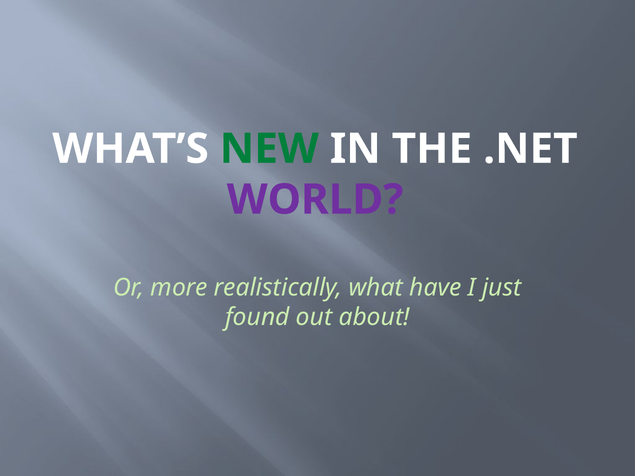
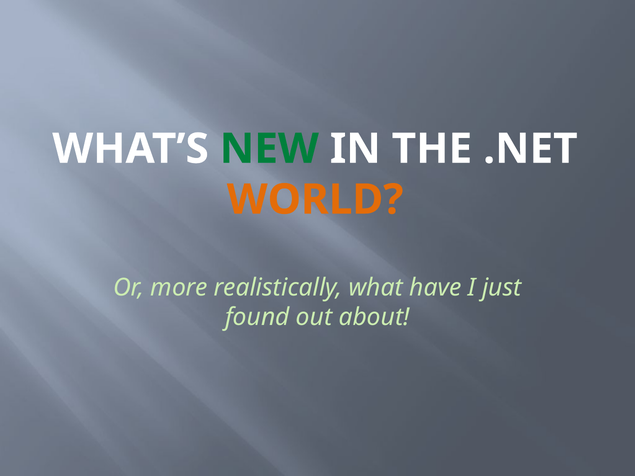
WORLD colour: purple -> orange
